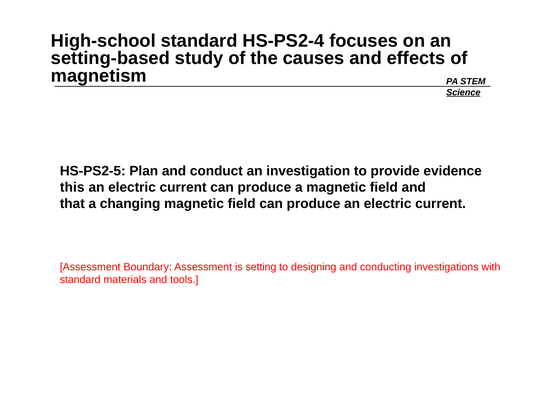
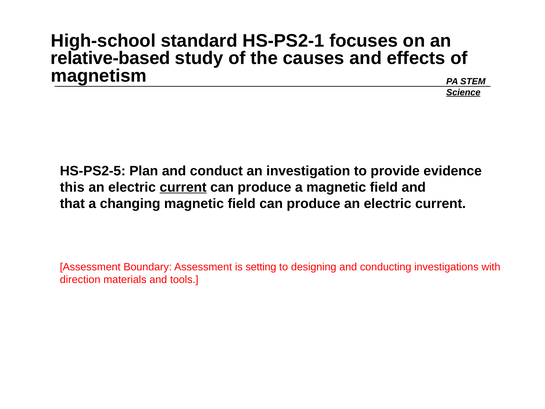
HS-PS2-4: HS-PS2-4 -> HS-PS2-1
setting-based: setting-based -> relative-based
current at (183, 187) underline: none -> present
standard at (80, 280): standard -> direction
